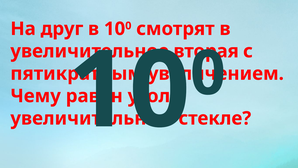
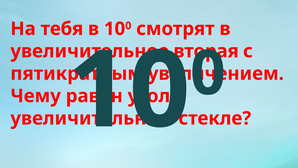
друг: друг -> тебя
